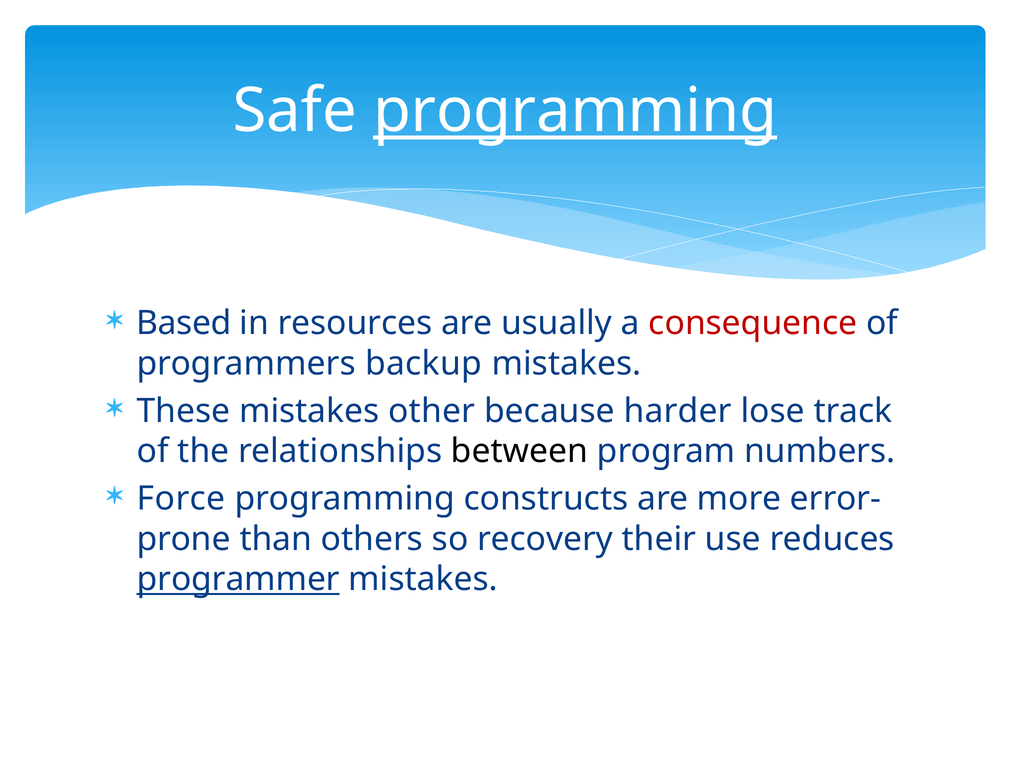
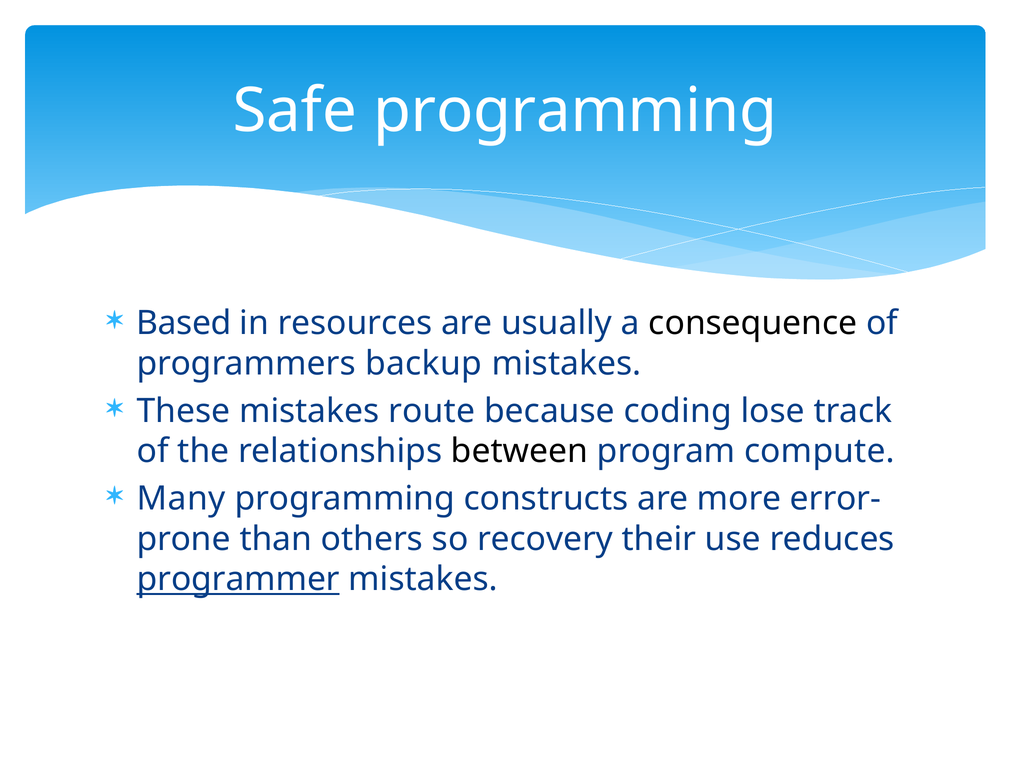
programming at (575, 111) underline: present -> none
consequence colour: red -> black
other: other -> route
harder: harder -> coding
numbers: numbers -> compute
Force: Force -> Many
